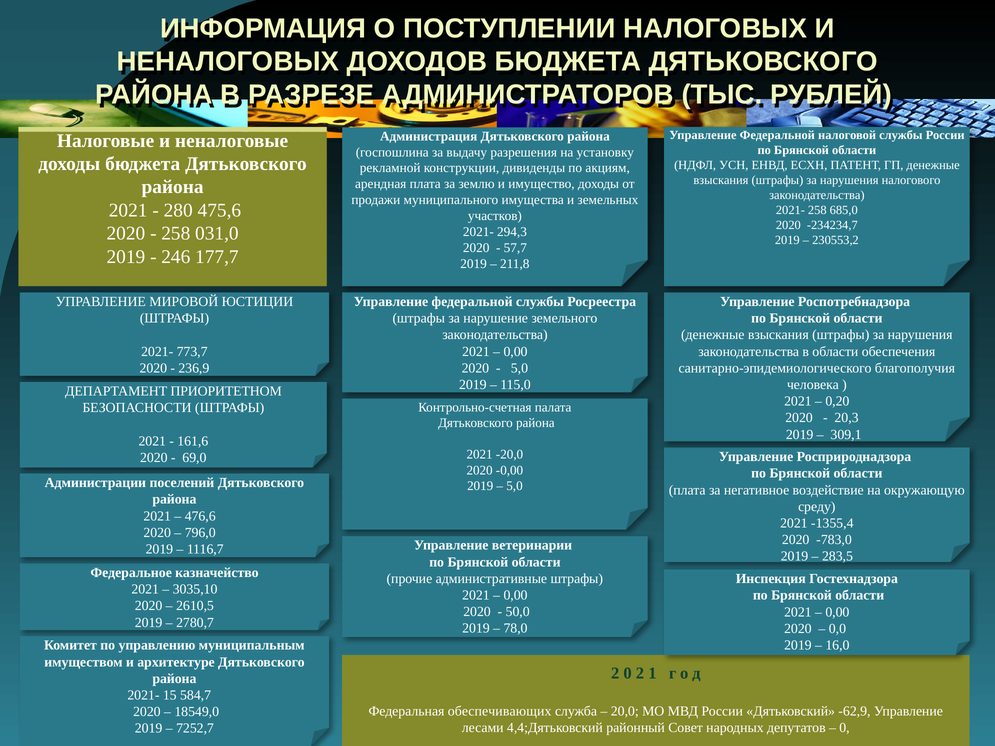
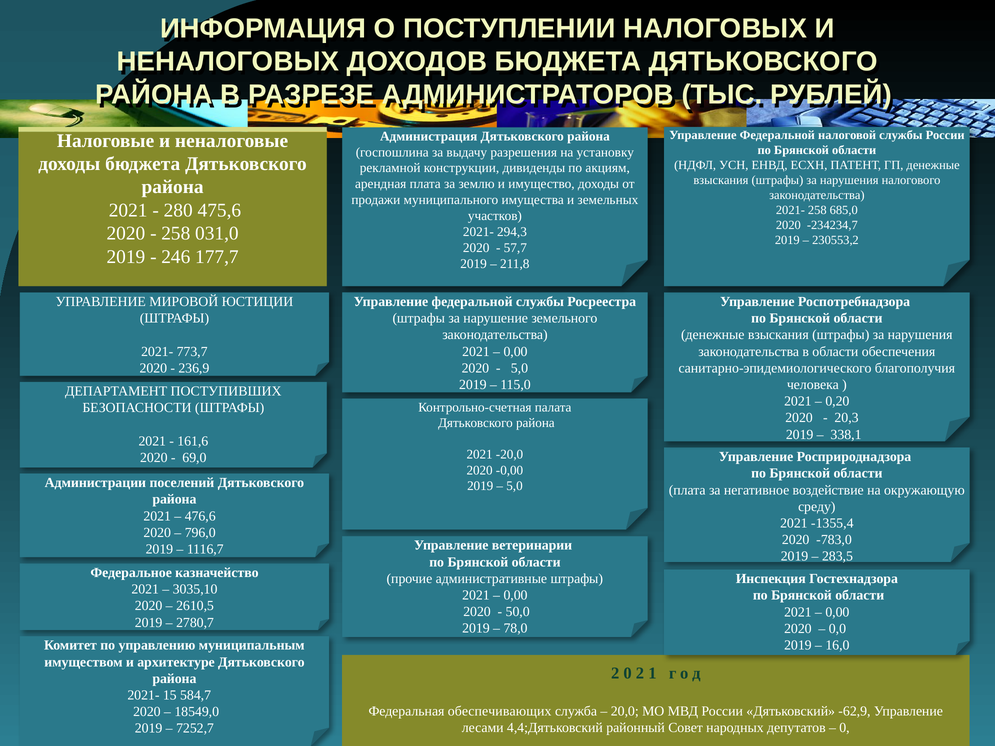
ПРИОРИТЕТНОМ: ПРИОРИТЕТНОМ -> ПОСТУПИВШИХ
309,1: 309,1 -> 338,1
